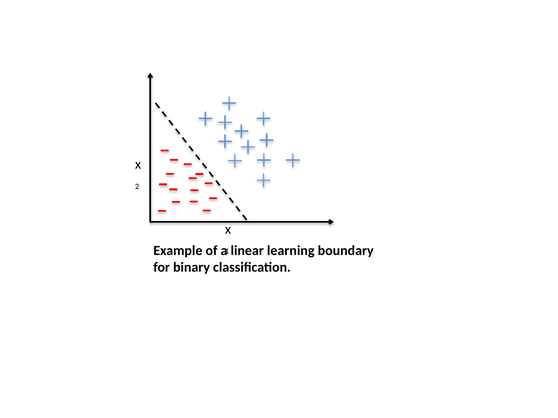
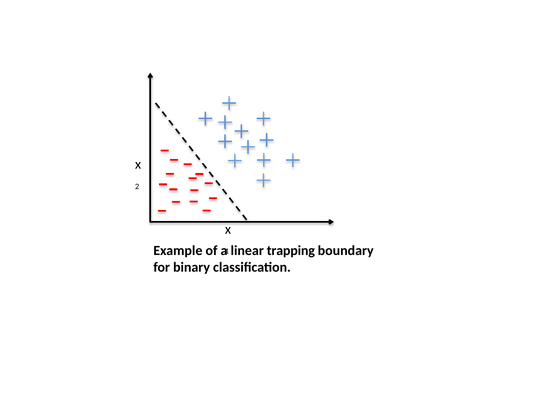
learning: learning -> trapping
